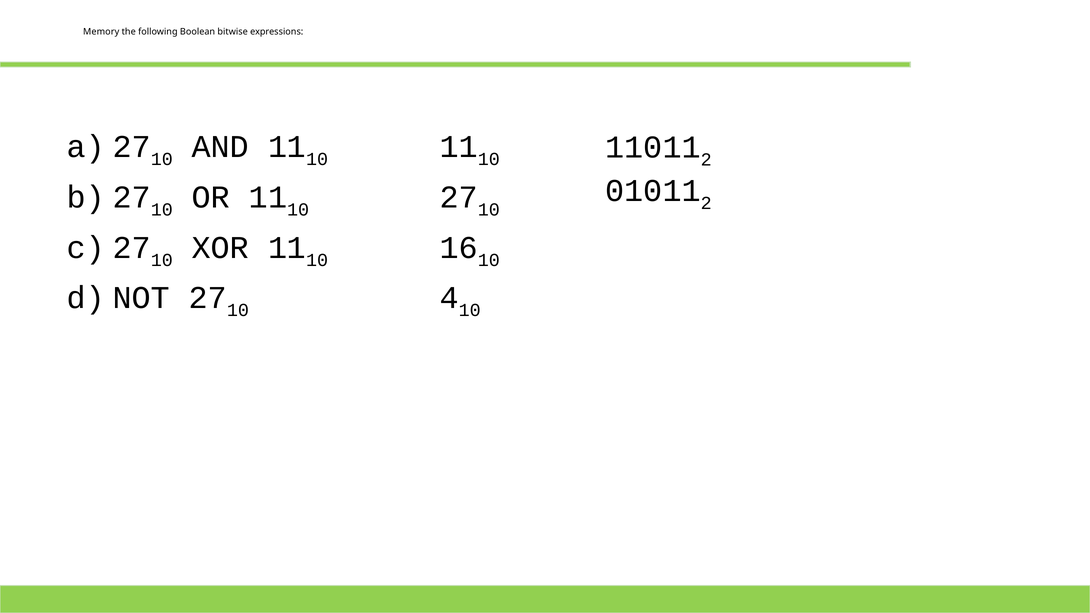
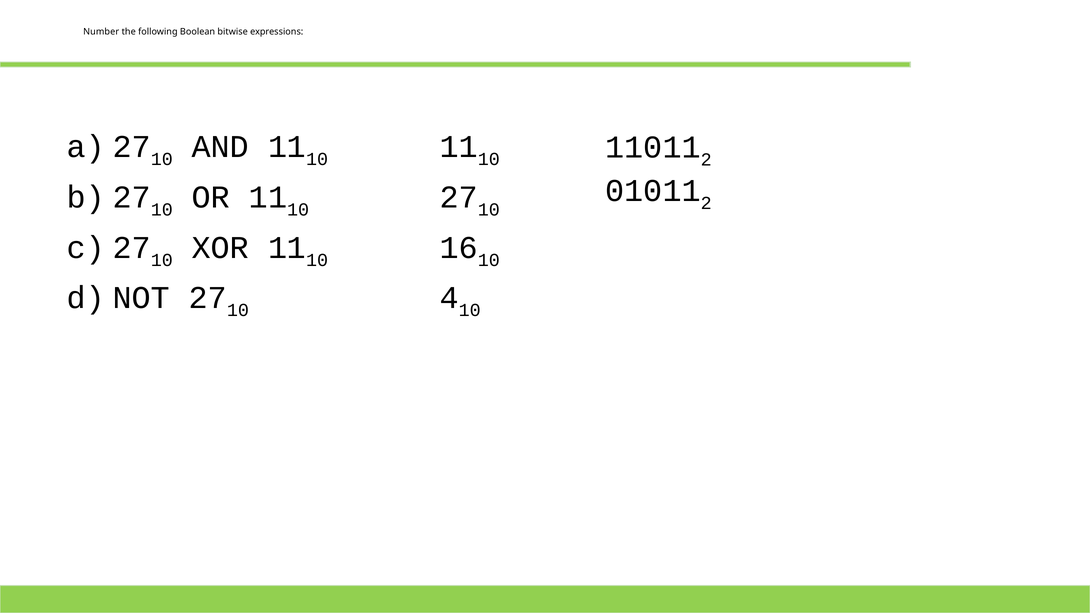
Memory: Memory -> Number
